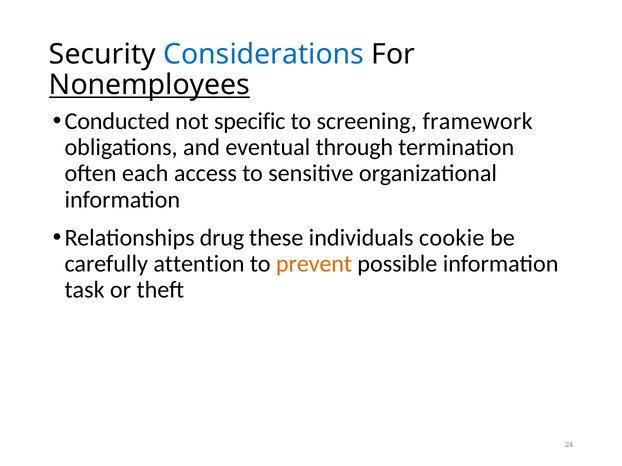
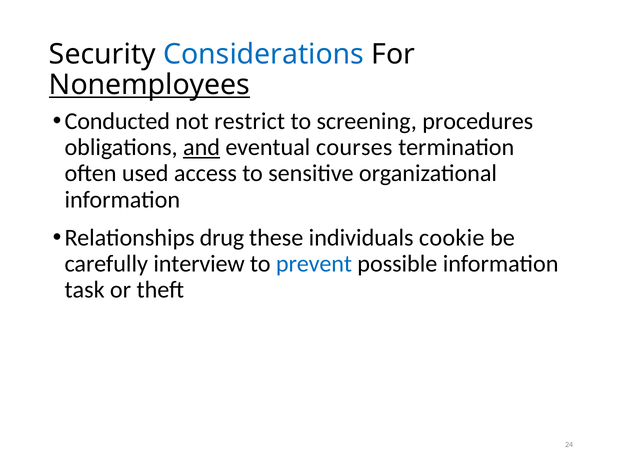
specific: specific -> restrict
framework: framework -> procedures
and underline: none -> present
through: through -> courses
each: each -> used
attention: attention -> interview
prevent colour: orange -> blue
